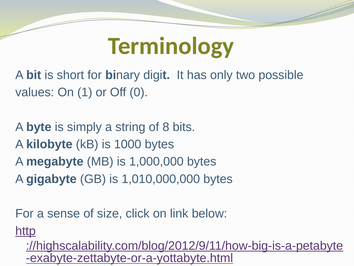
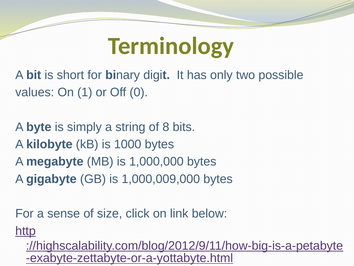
1,010,000,000: 1,010,000,000 -> 1,000,009,000
